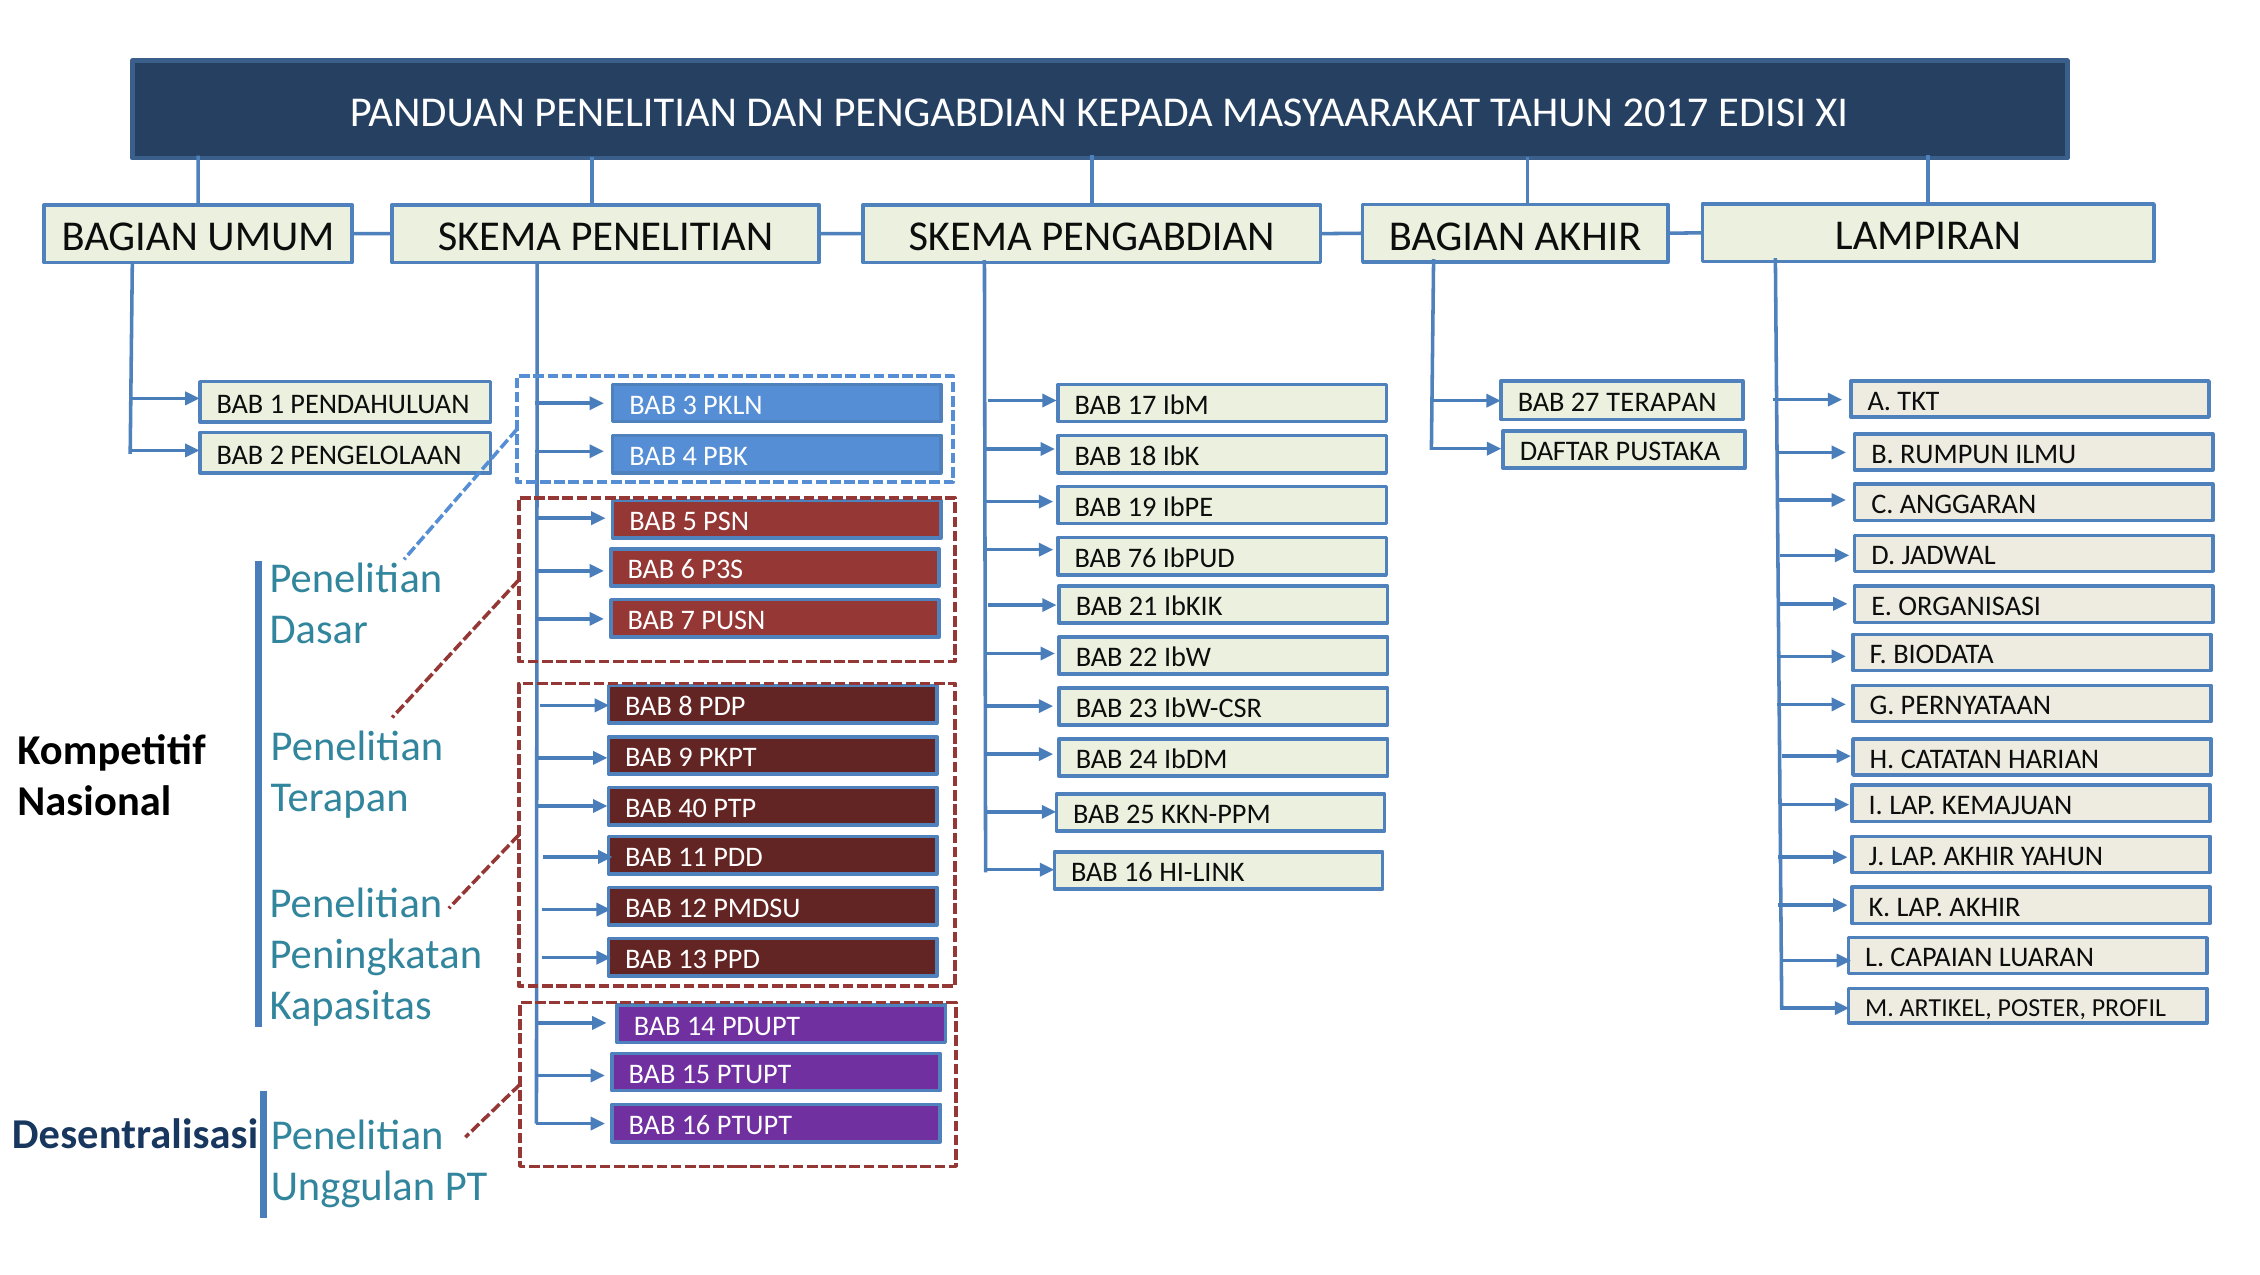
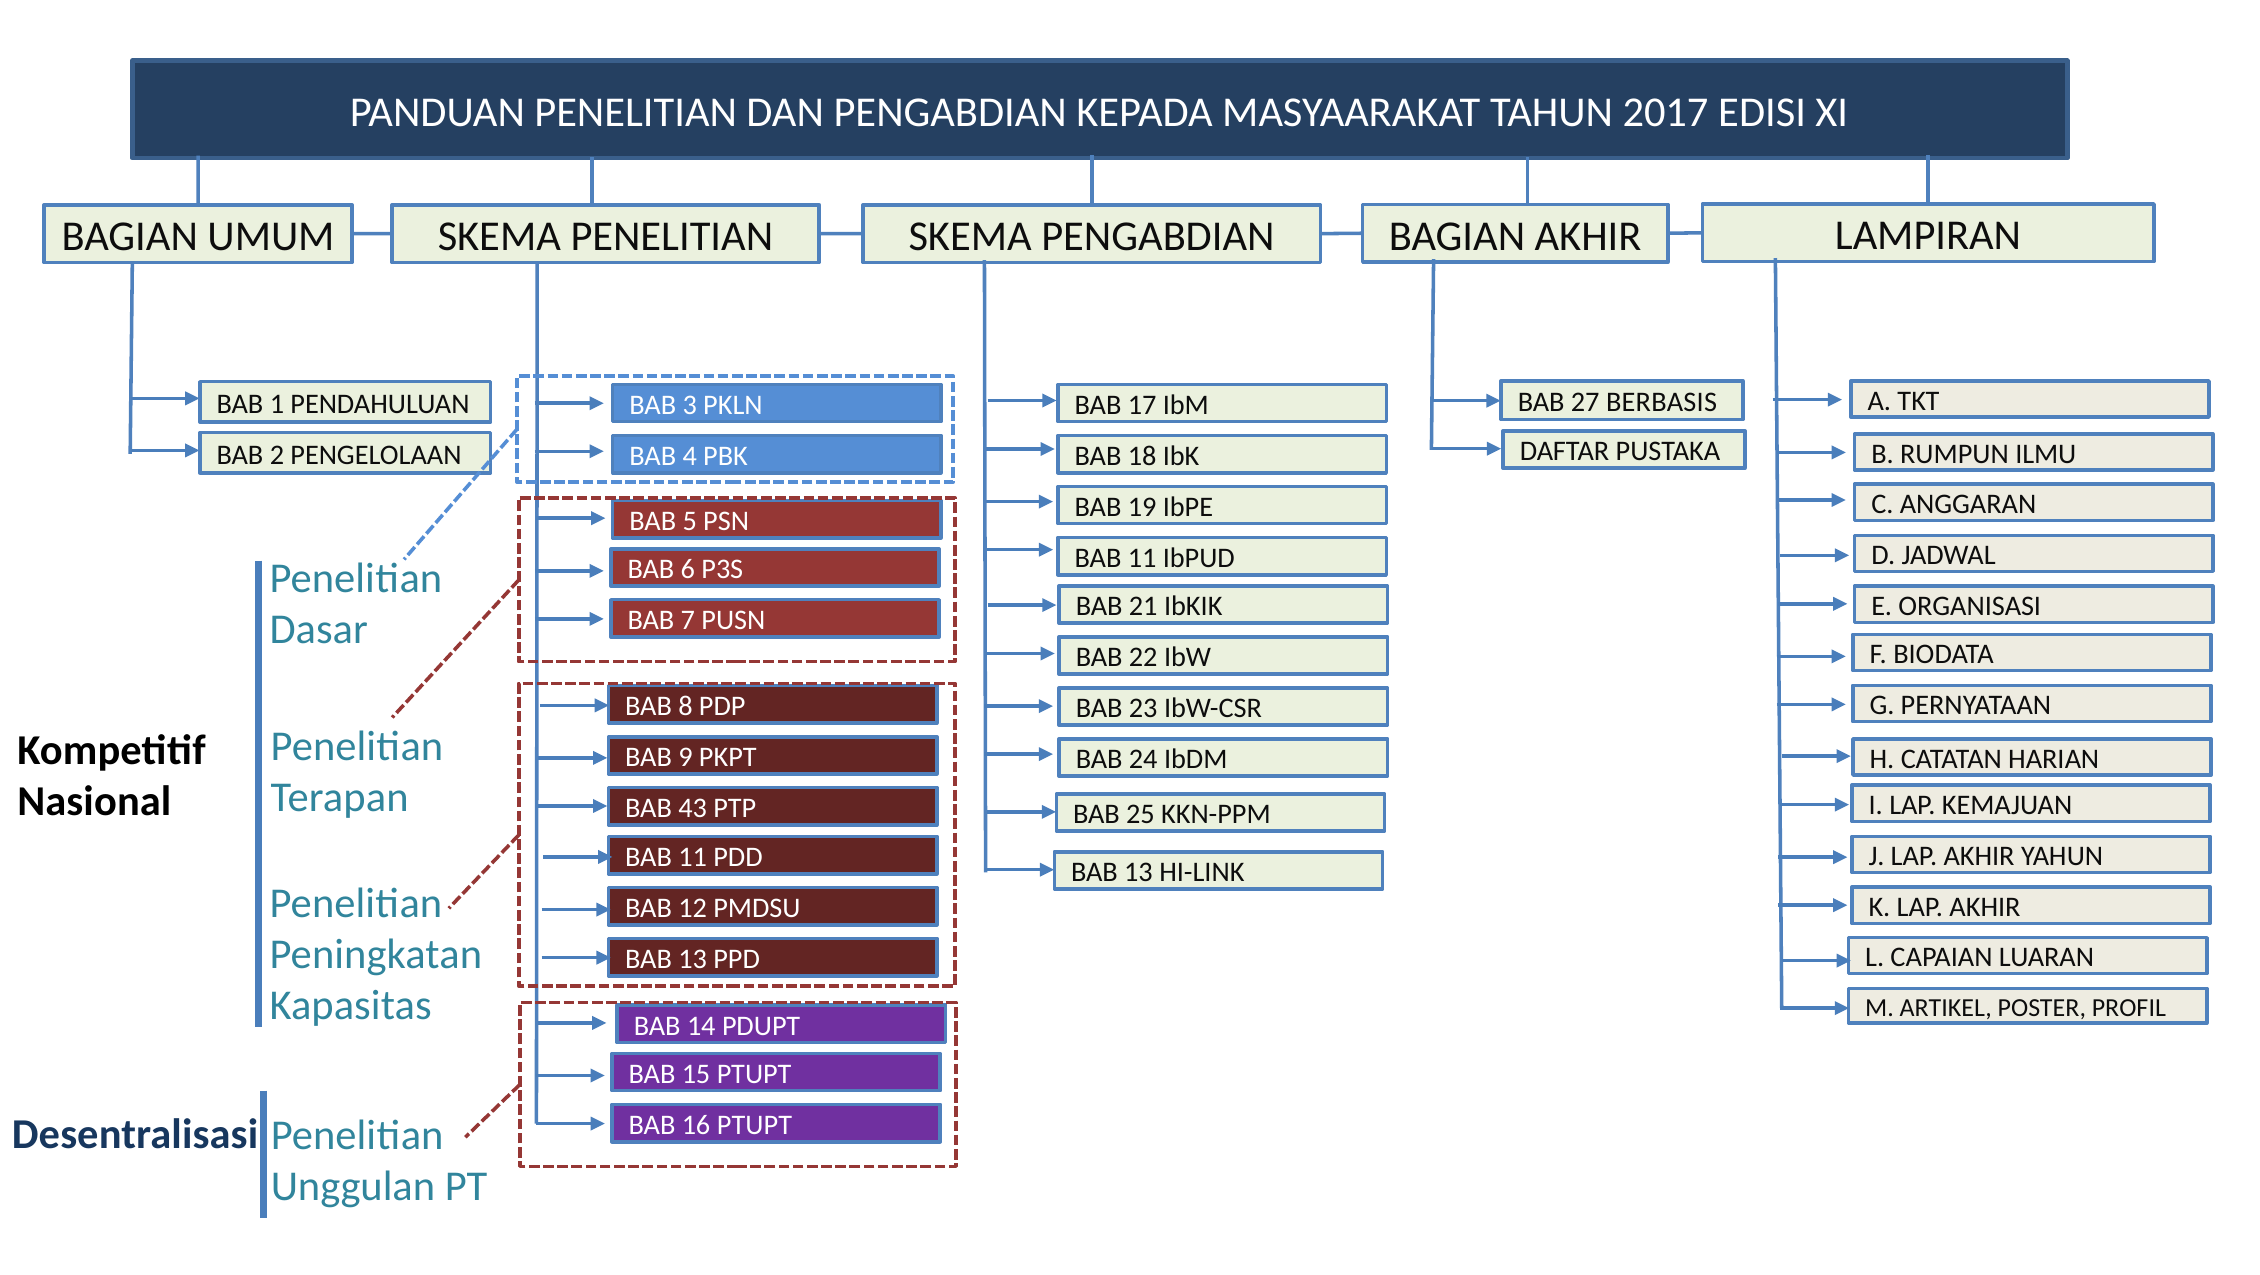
27 TERAPAN: TERAPAN -> BERBASIS
76 at (1142, 558): 76 -> 11
40: 40 -> 43
16 at (1139, 872): 16 -> 13
